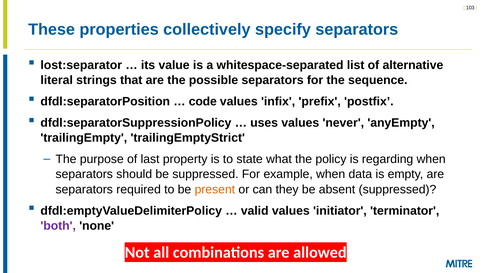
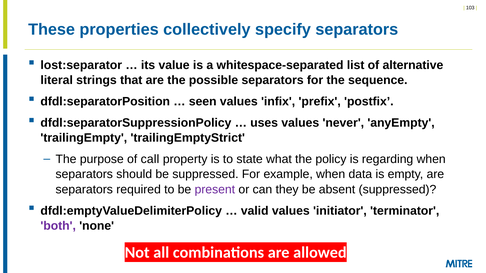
code: code -> seen
last: last -> call
present colour: orange -> purple
